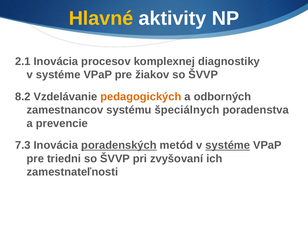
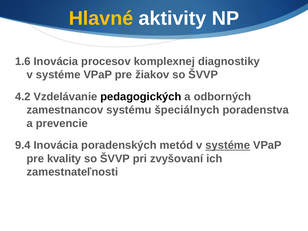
2.1: 2.1 -> 1.6
8.2: 8.2 -> 4.2
pedagogických colour: orange -> black
7.3: 7.3 -> 9.4
poradenských underline: present -> none
triedni: triedni -> kvality
